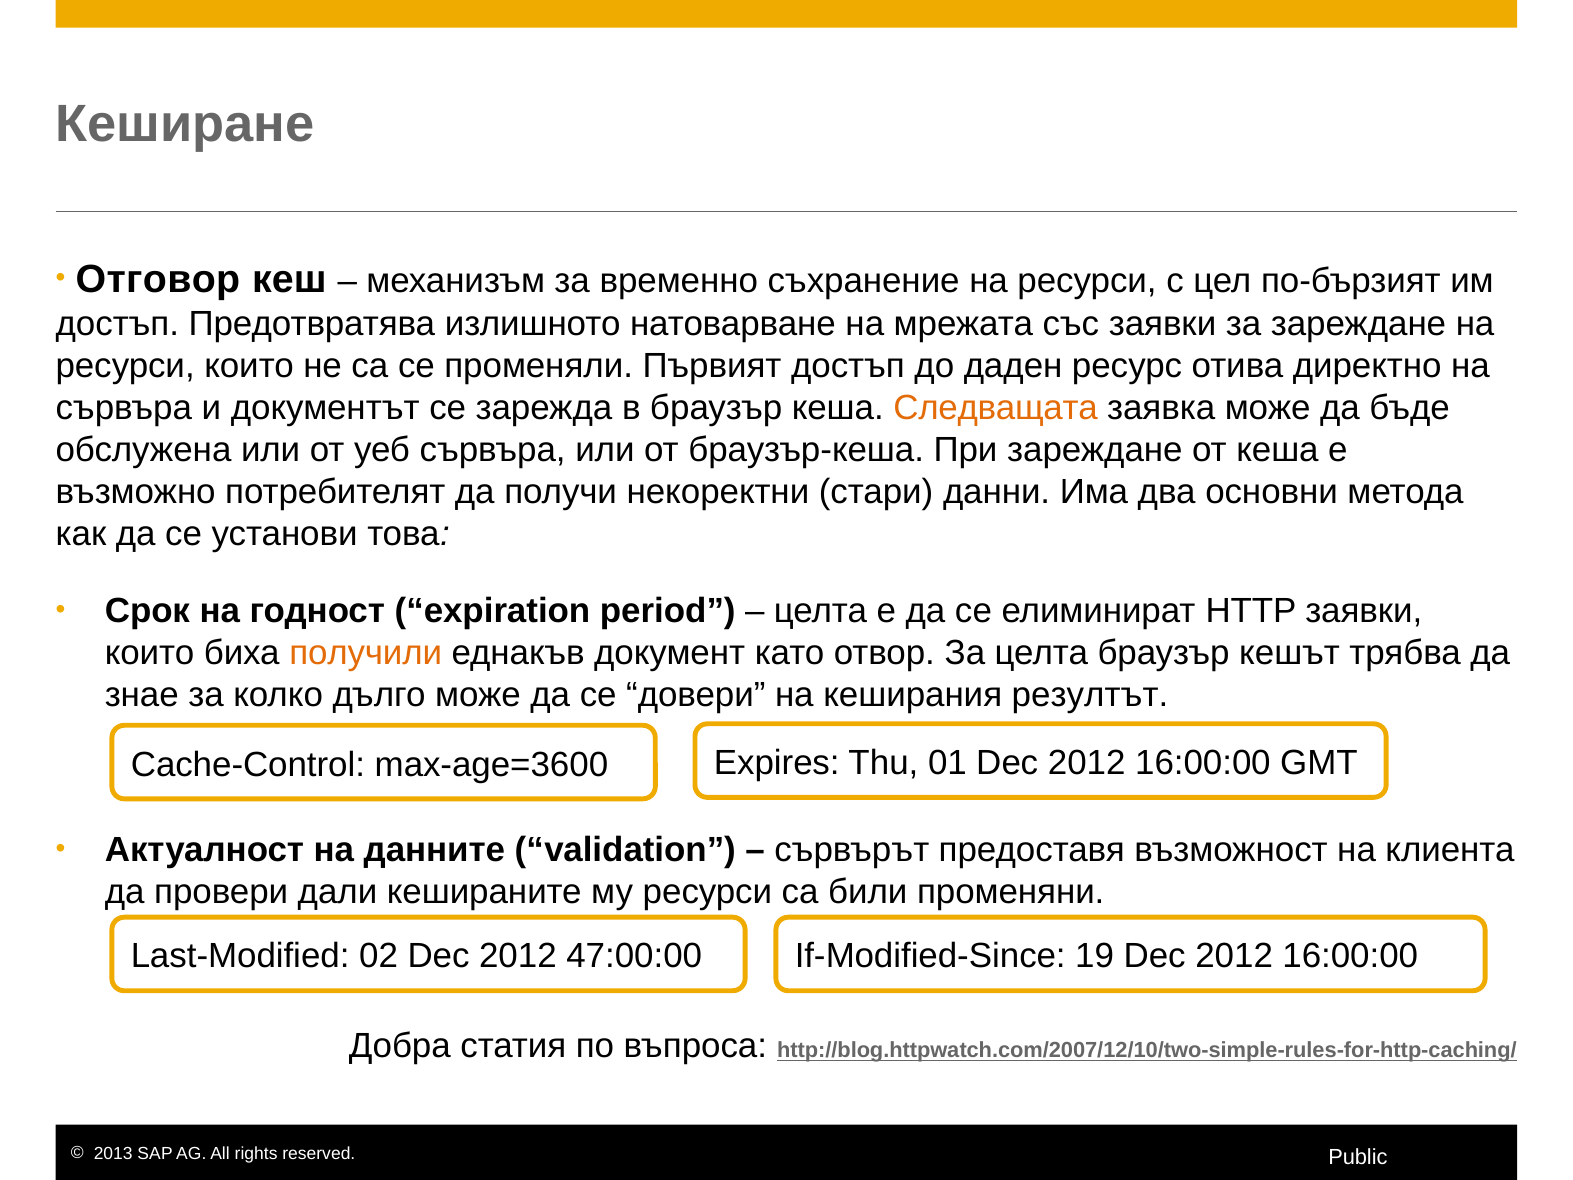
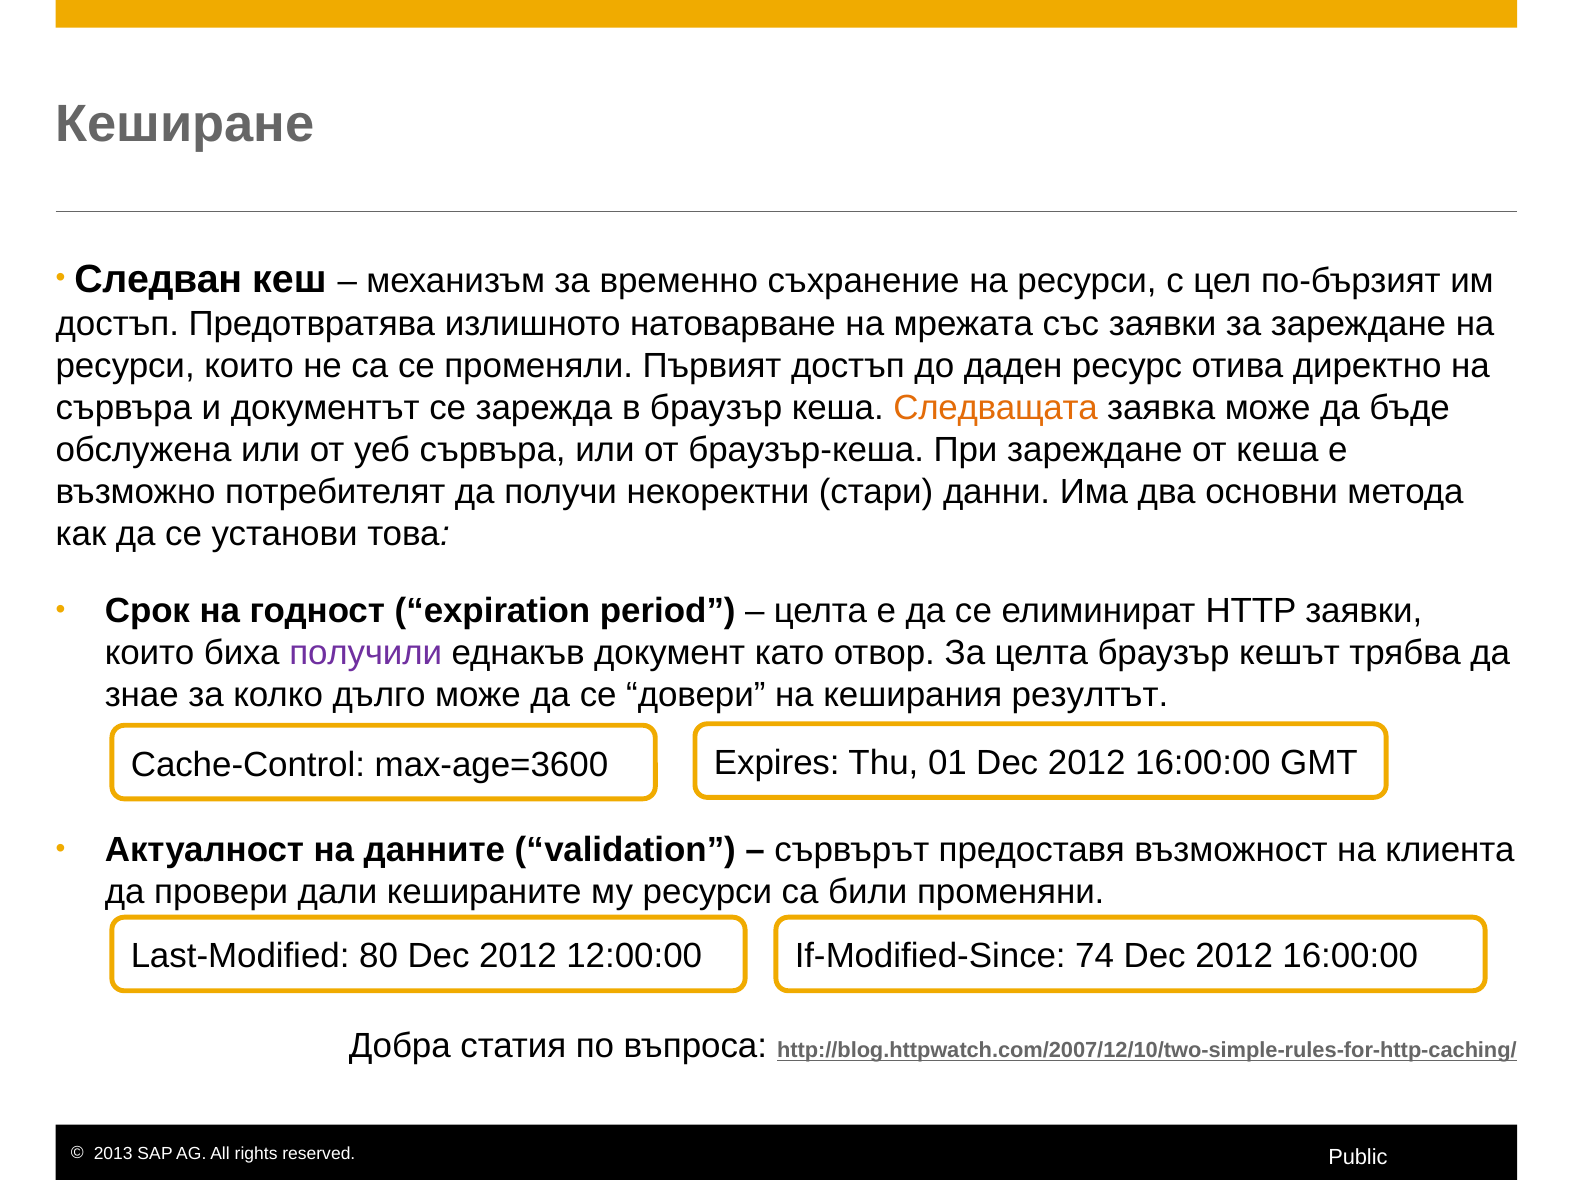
Отговор: Отговор -> Следван
получили colour: orange -> purple
02: 02 -> 80
47:00:00: 47:00:00 -> 12:00:00
19: 19 -> 74
